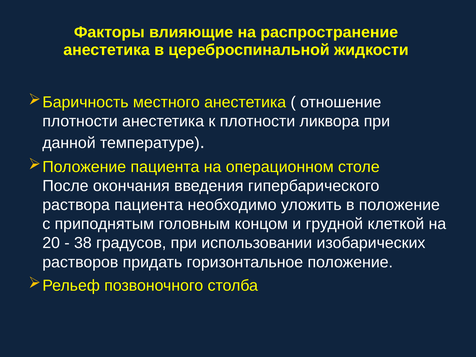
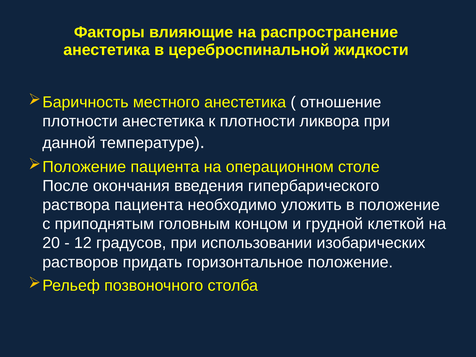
38: 38 -> 12
